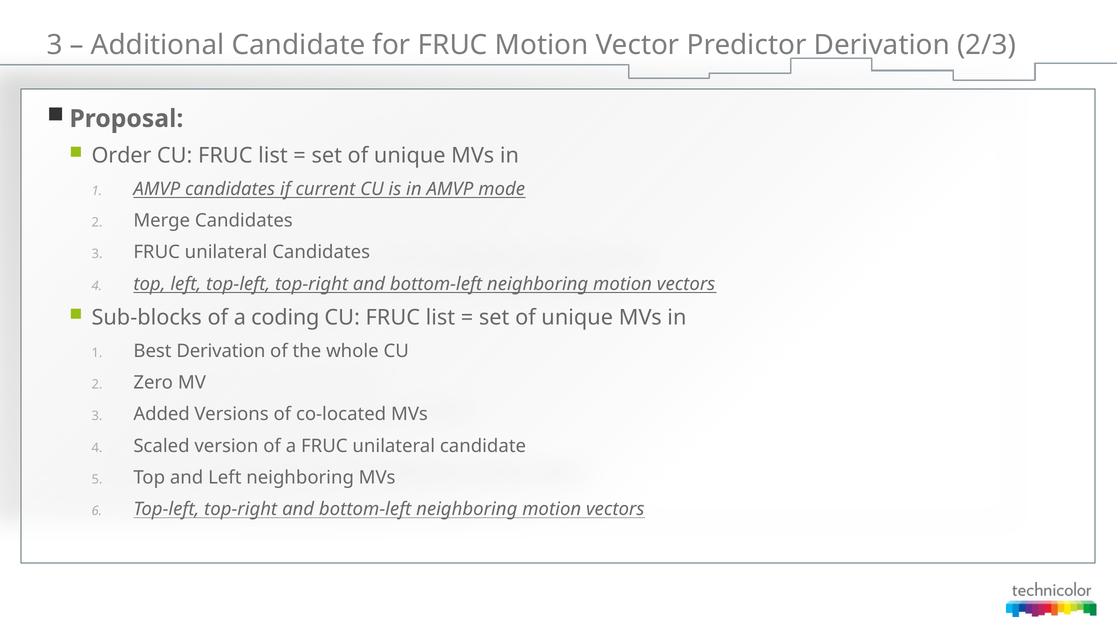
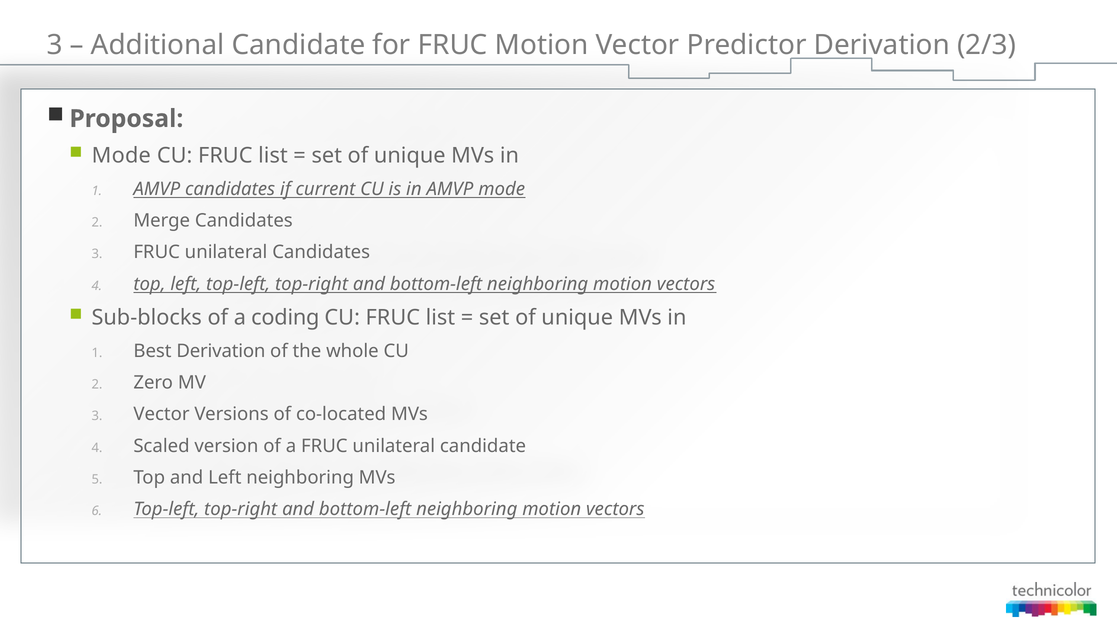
Order at (121, 156): Order -> Mode
3 Added: Added -> Vector
